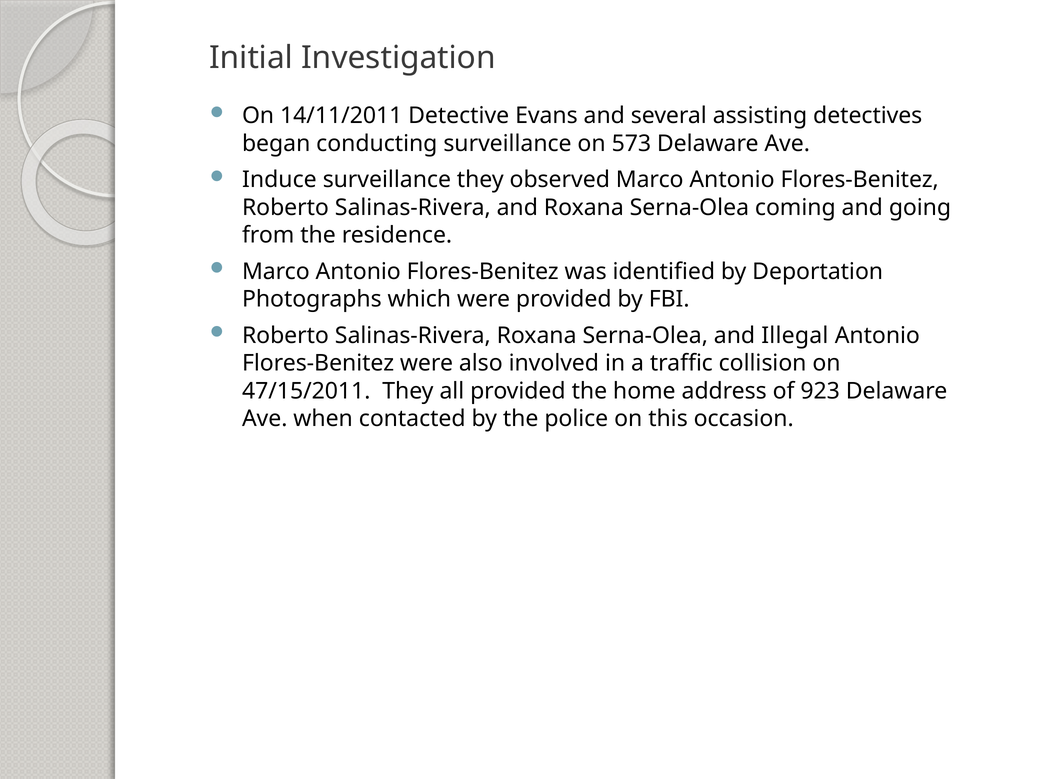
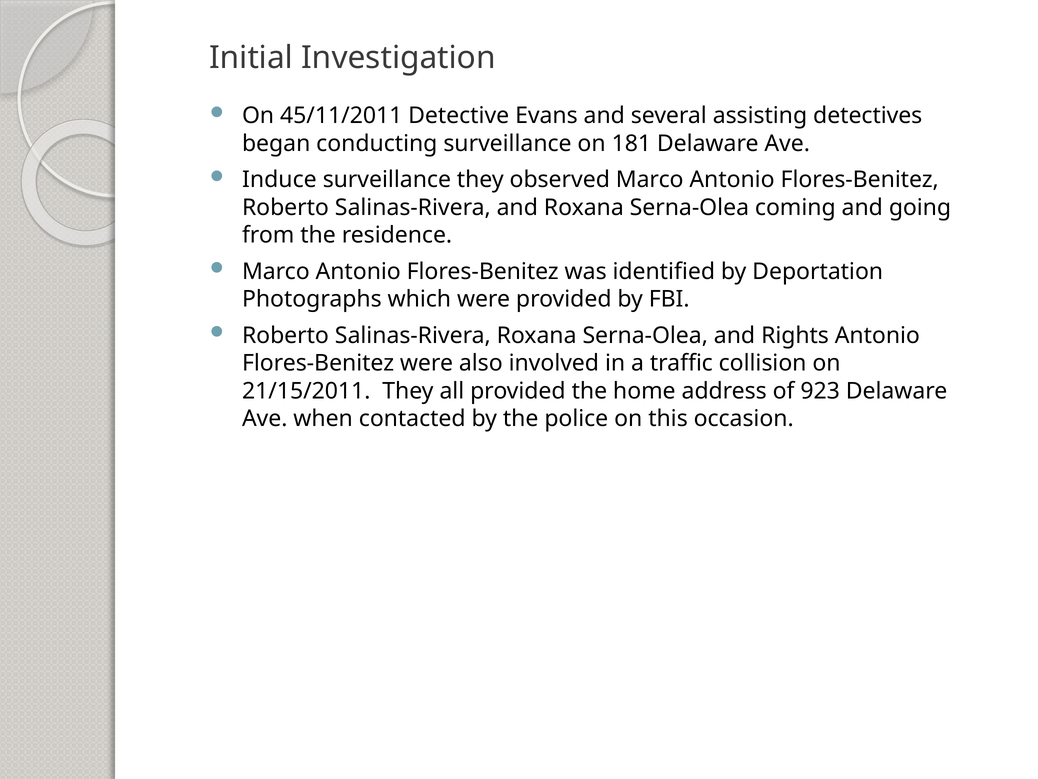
14/11/2011: 14/11/2011 -> 45/11/2011
573: 573 -> 181
Illegal: Illegal -> Rights
47/15/2011: 47/15/2011 -> 21/15/2011
